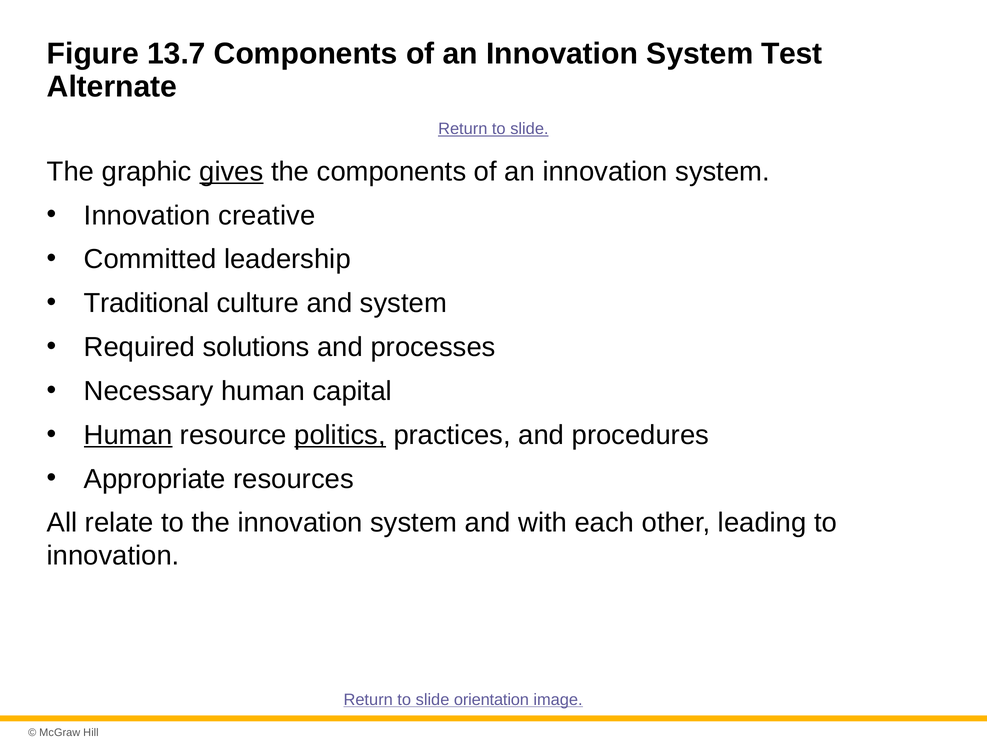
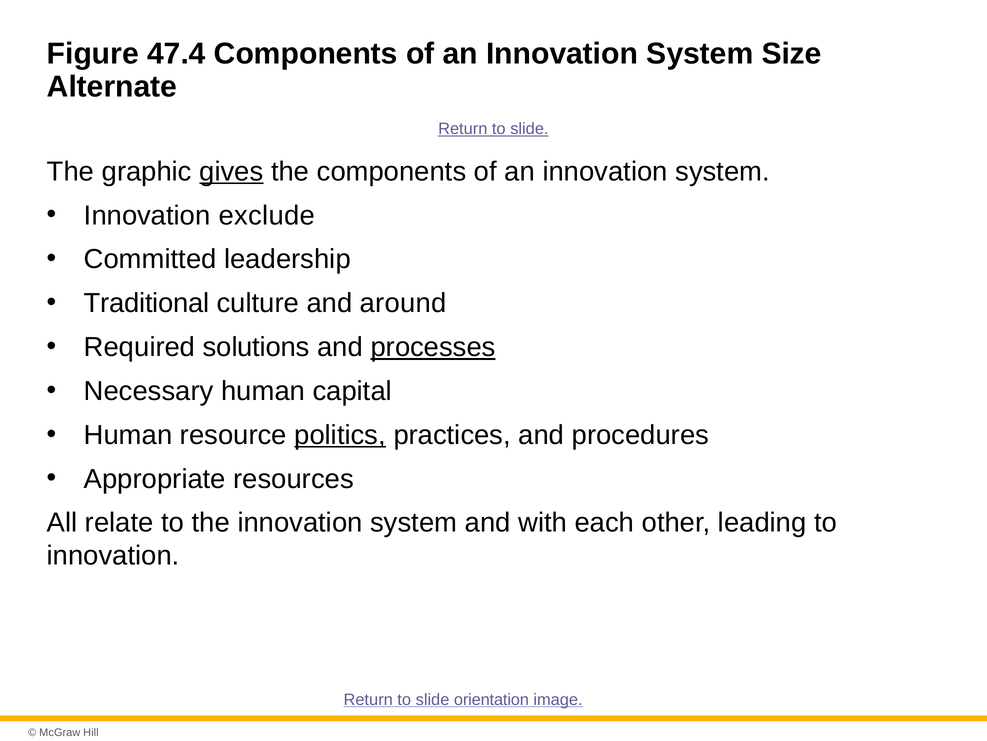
13.7: 13.7 -> 47.4
Test: Test -> Size
creative: creative -> exclude
and system: system -> around
processes underline: none -> present
Human at (128, 435) underline: present -> none
